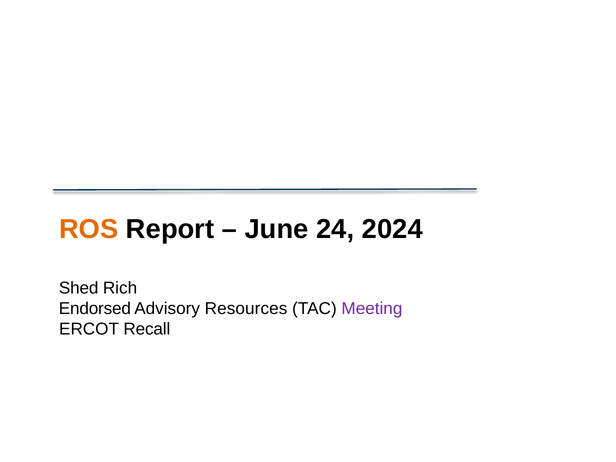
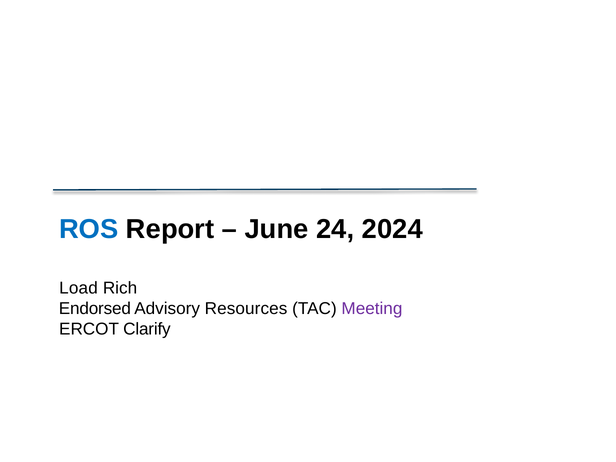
ROS colour: orange -> blue
Shed: Shed -> Load
Recall: Recall -> Clarify
